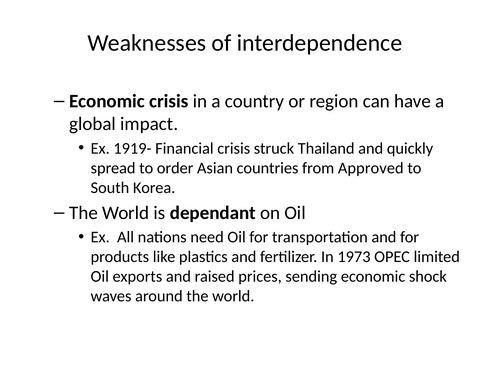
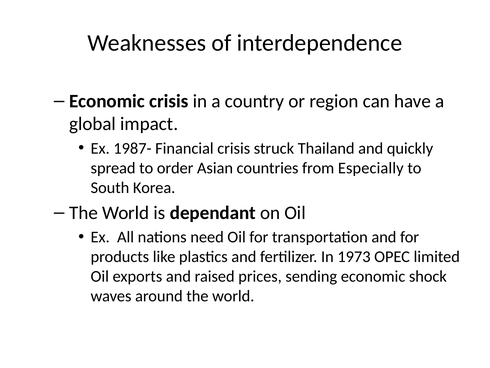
1919-: 1919- -> 1987-
Approved: Approved -> Especially
